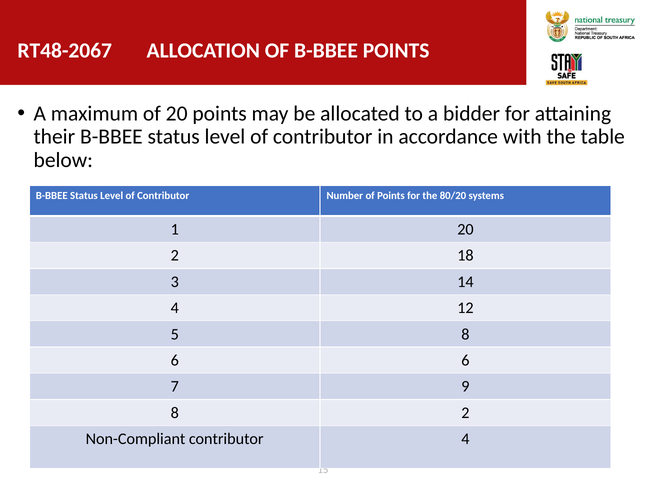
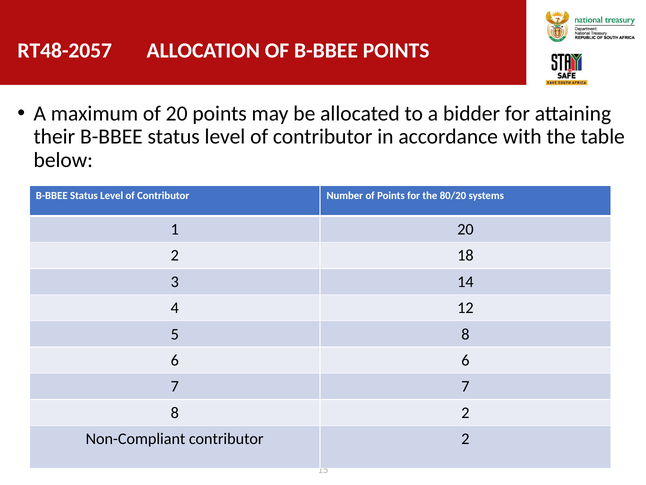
RT48-2067: RT48-2067 -> RT48-2057
7 9: 9 -> 7
contributor 4: 4 -> 2
